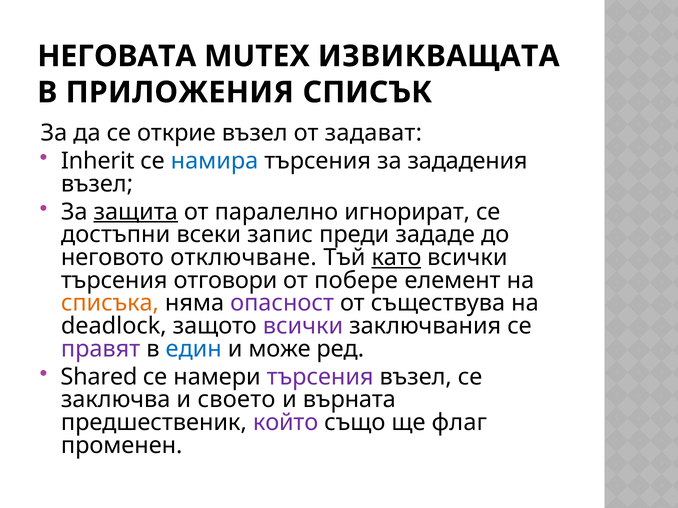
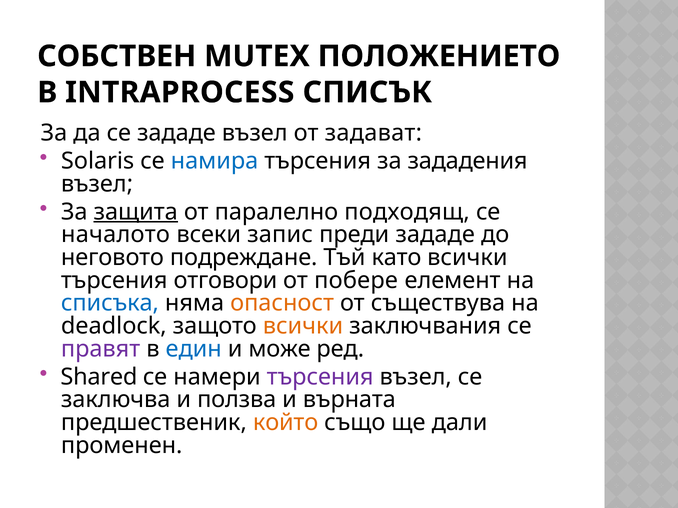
НЕГОВАТА: НЕГОВАТА -> СОБСТВЕН
ИЗВИКВАЩАТА: ИЗВИКВАЩАТА -> ПОЛОЖЕНИЕТО
ПРИЛОЖЕНИЯ: ПРИЛОЖЕНИЯ -> INTRAPROCESS
се открие: открие -> зададе
Inherit: Inherit -> Solaris
игнорират: игнорират -> подходящ
достъпни: достъпни -> началото
отключване: отключване -> подреждане
като underline: present -> none
списъка colour: orange -> blue
опасност colour: purple -> orange
всички at (303, 326) colour: purple -> orange
своето: своето -> ползва
който colour: purple -> orange
флаг: флаг -> дали
